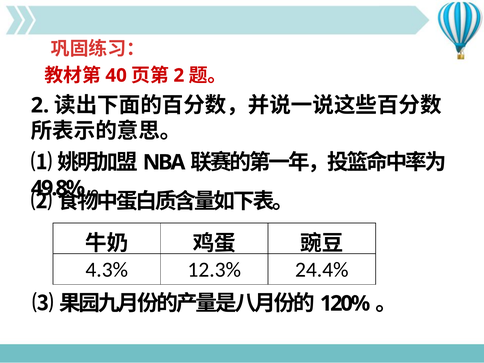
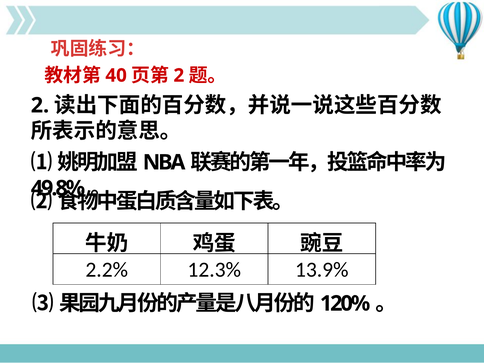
4.3%: 4.3% -> 2.2%
24.4%: 24.4% -> 13.9%
